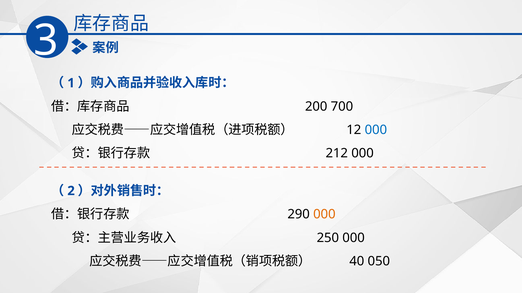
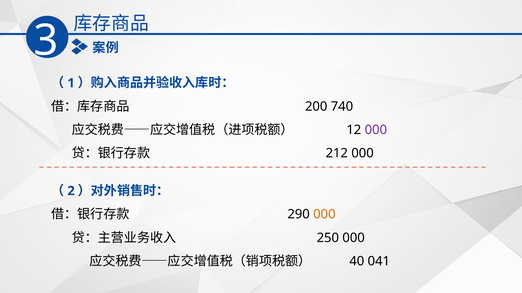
700: 700 -> 740
000 at (376, 130) colour: blue -> purple
050: 050 -> 041
